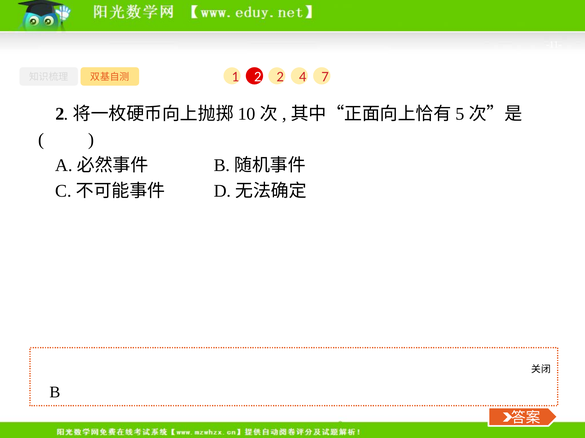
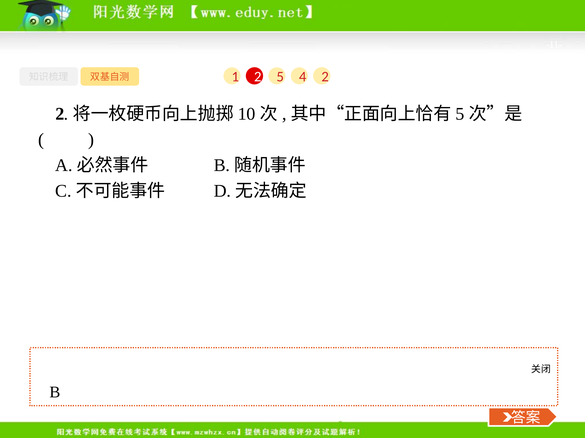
1 7: 7 -> 2
2 2: 2 -> 5
